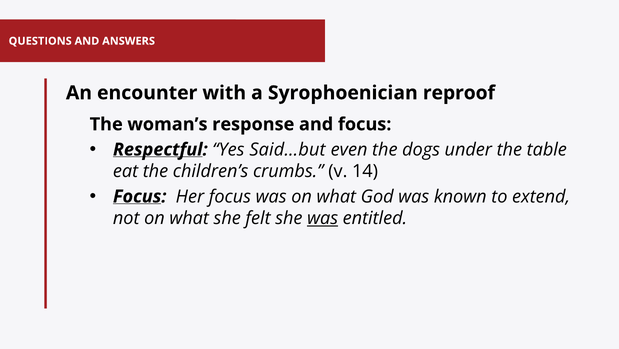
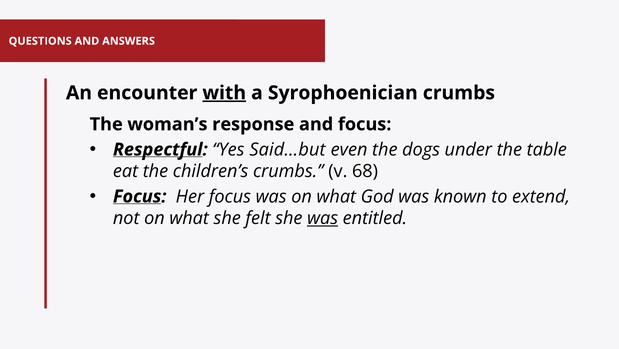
with underline: none -> present
Syrophoenician reproof: reproof -> crumbs
14: 14 -> 68
